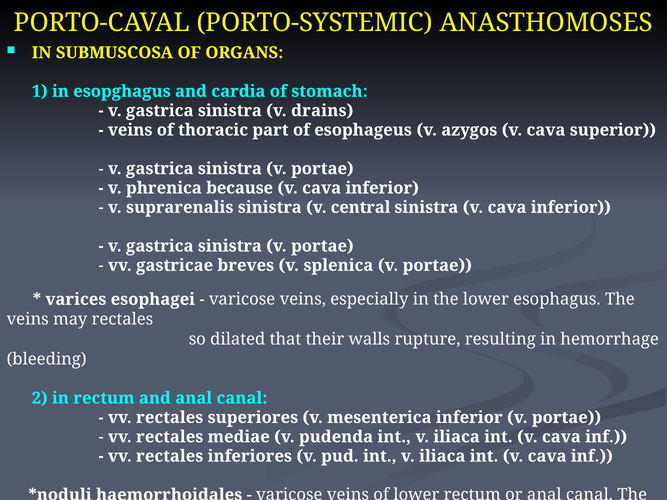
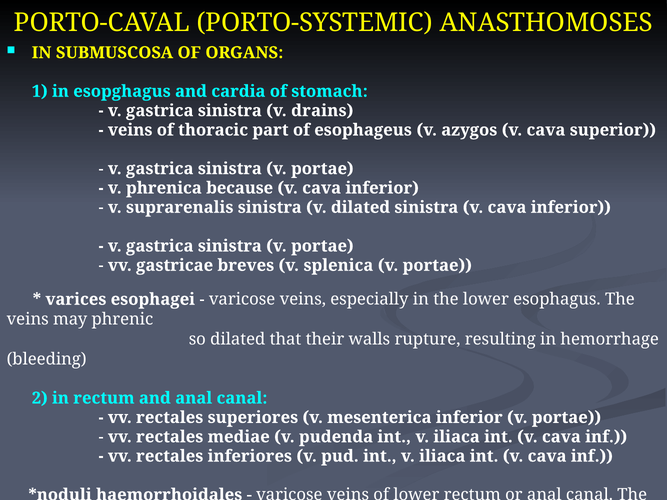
v central: central -> dilated
may rectales: rectales -> phrenic
